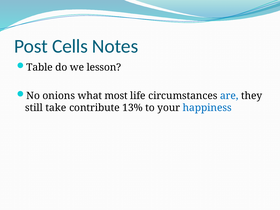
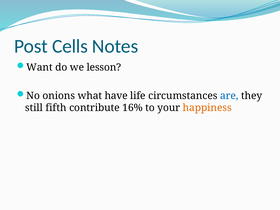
Table: Table -> Want
most: most -> have
take: take -> fifth
13%: 13% -> 16%
happiness colour: blue -> orange
